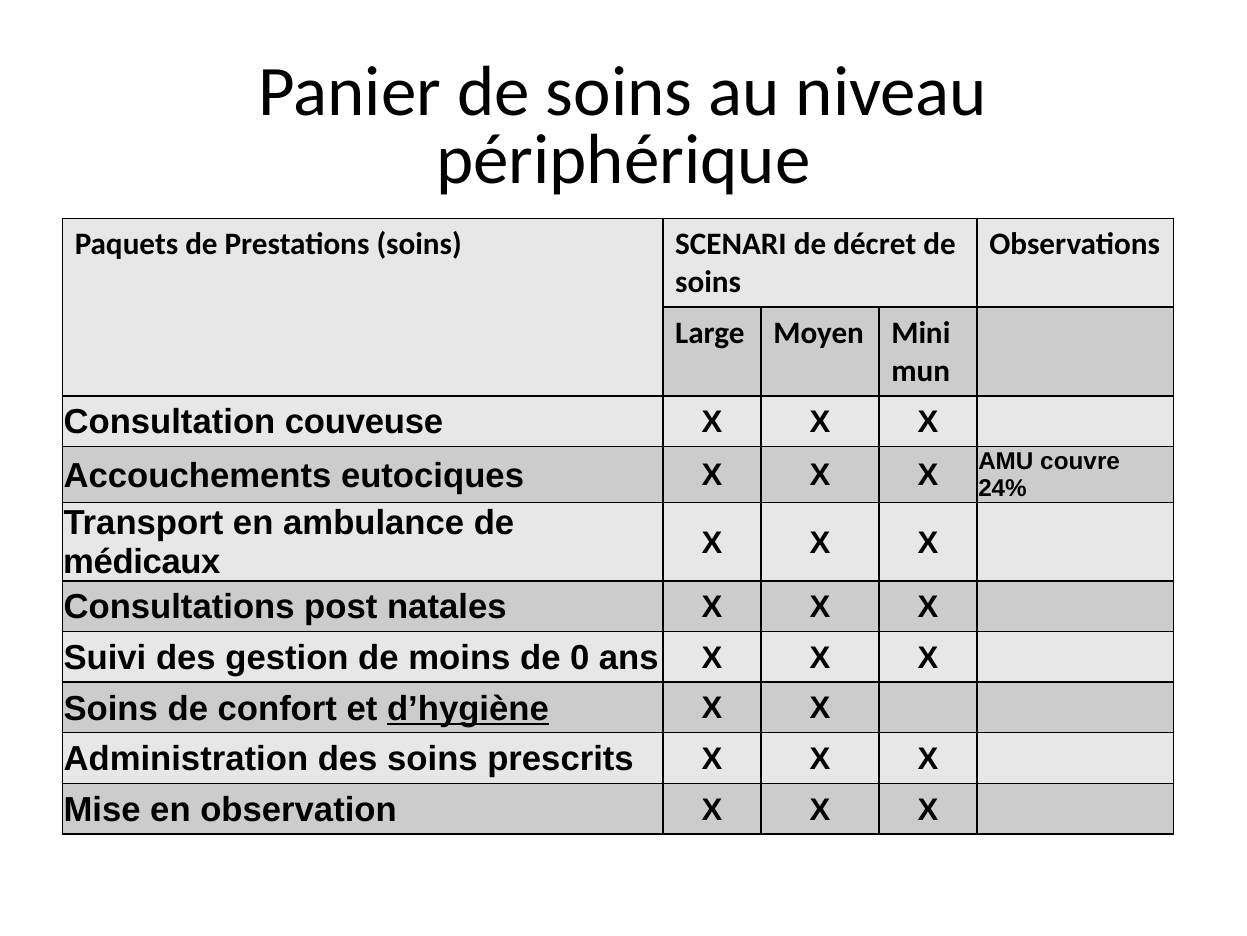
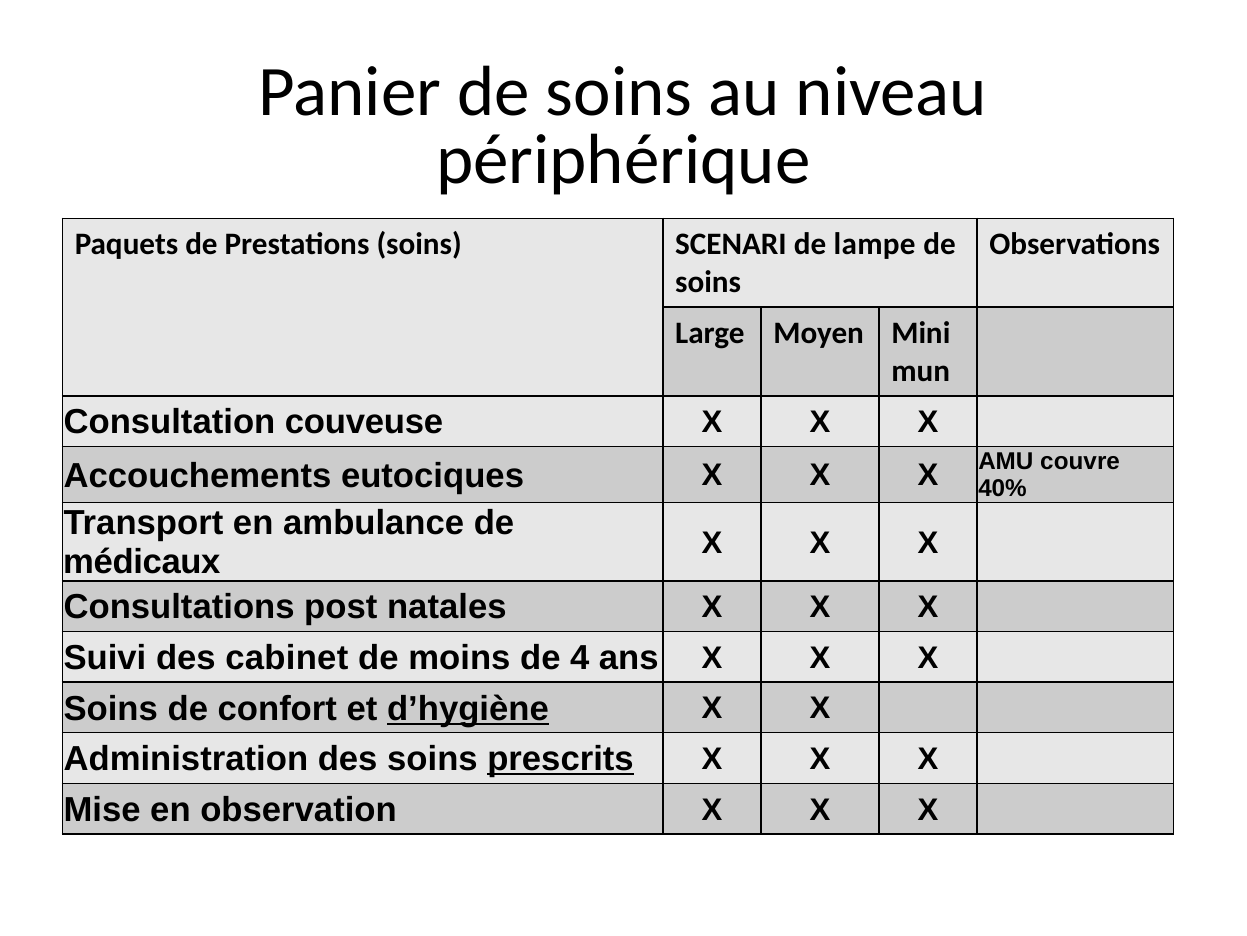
décret: décret -> lampe
24%: 24% -> 40%
gestion: gestion -> cabinet
0: 0 -> 4
prescrits underline: none -> present
